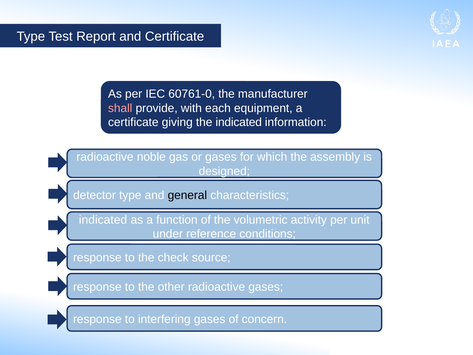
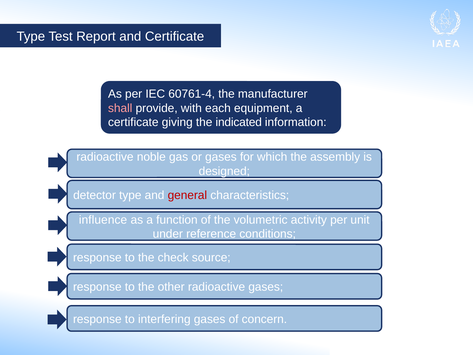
60761-0: 60761-0 -> 60761-4
general colour: black -> red
indicated at (103, 220): indicated -> influence
